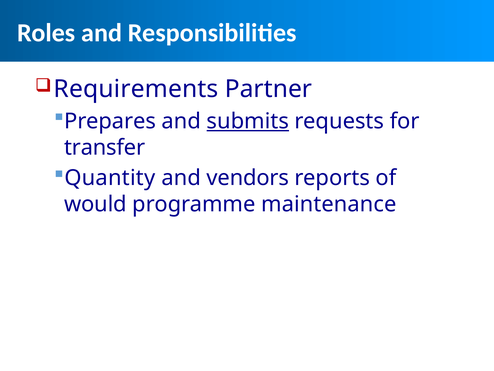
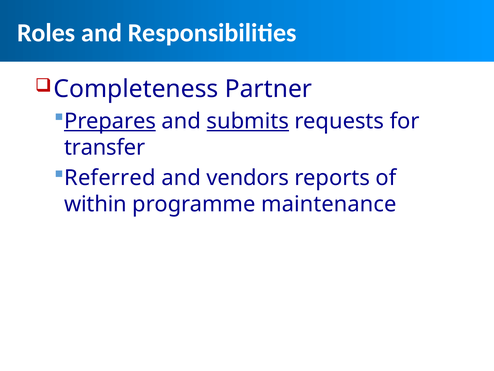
Requirements: Requirements -> Completeness
Prepares underline: none -> present
Quantity: Quantity -> Referred
would: would -> within
